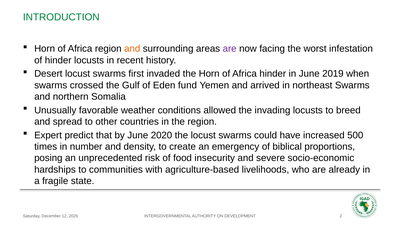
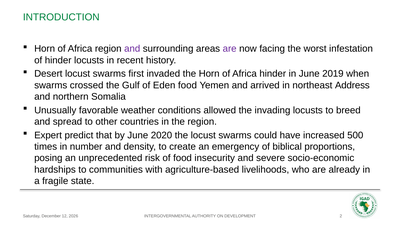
and at (132, 49) colour: orange -> purple
Eden fund: fund -> food
northeast Swarms: Swarms -> Address
